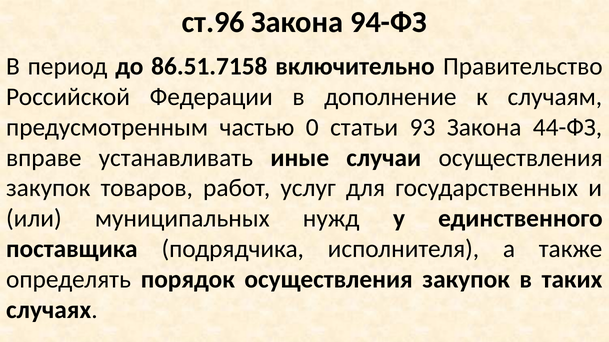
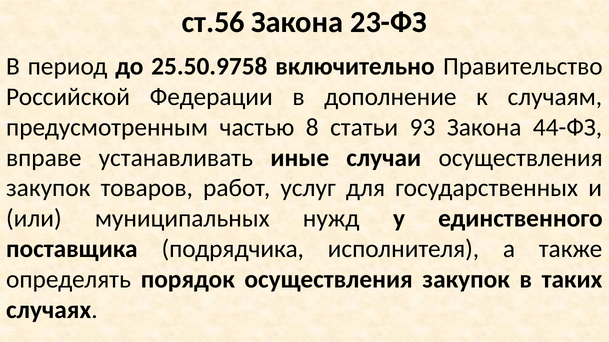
ст.96: ст.96 -> ст.56
94-ФЗ: 94-ФЗ -> 23-ФЗ
86.51.7158: 86.51.7158 -> 25.50.9758
0: 0 -> 8
